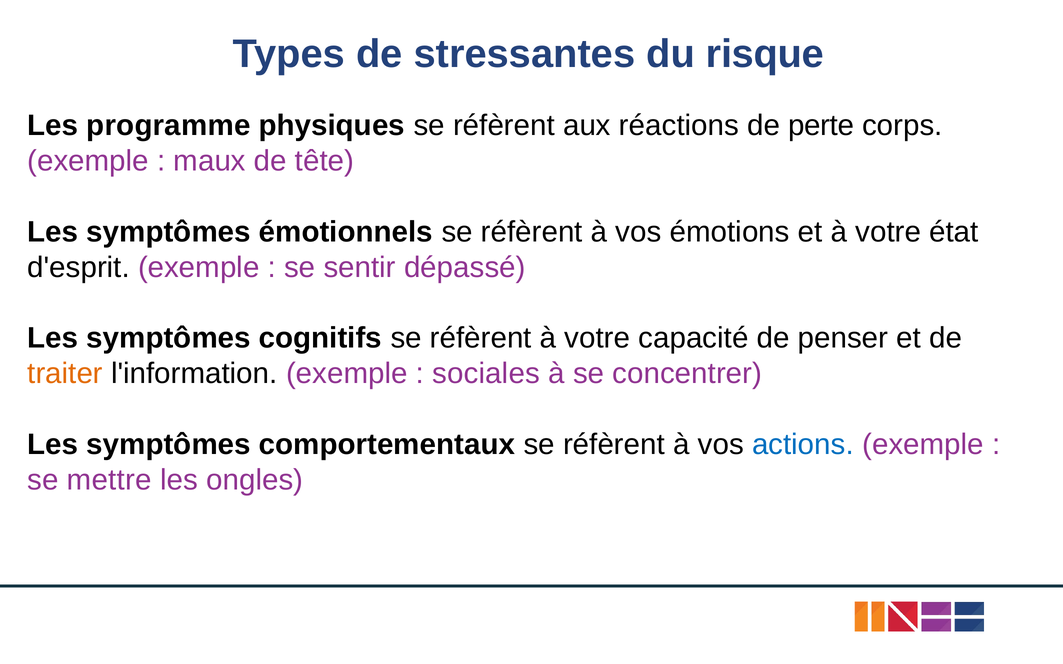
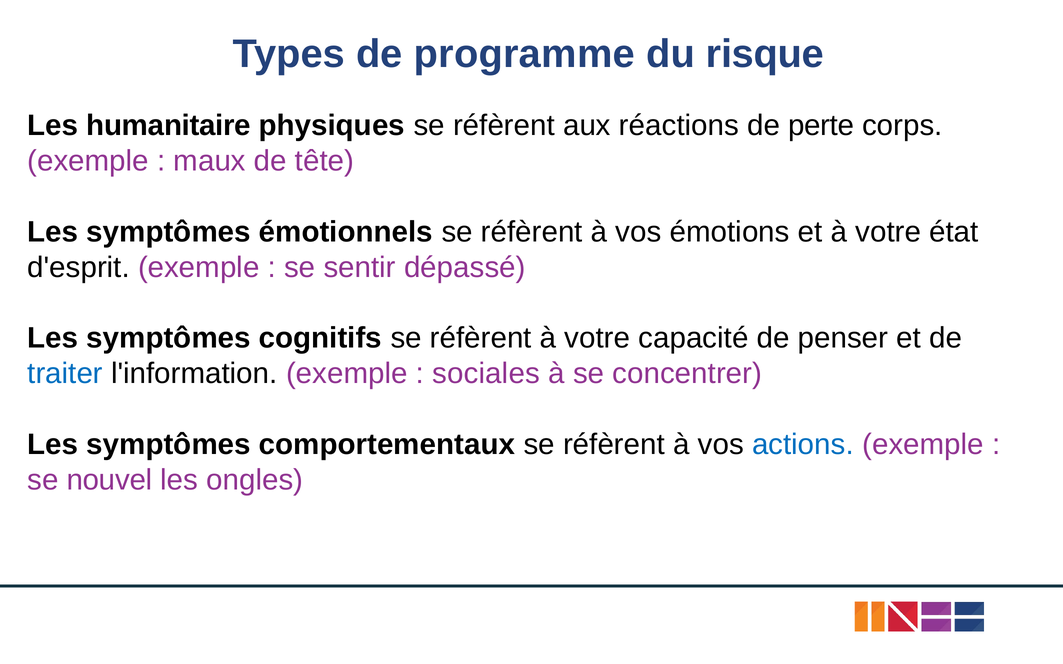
stressantes: stressantes -> programme
programme: programme -> humanitaire
traiter colour: orange -> blue
mettre: mettre -> nouvel
